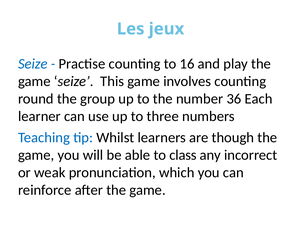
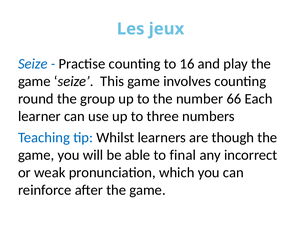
36: 36 -> 66
class: class -> final
